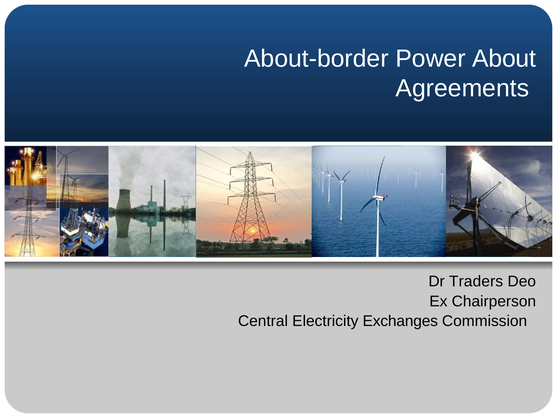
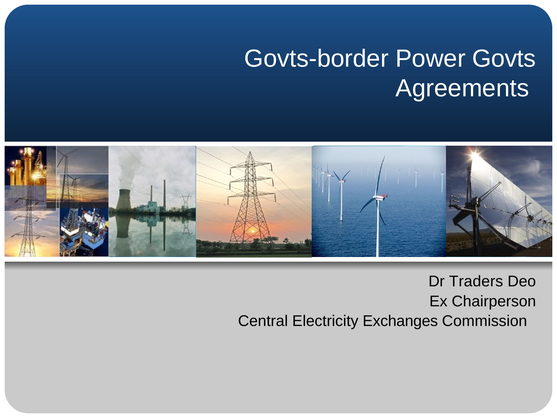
About-border: About-border -> Govts-border
About: About -> Govts
